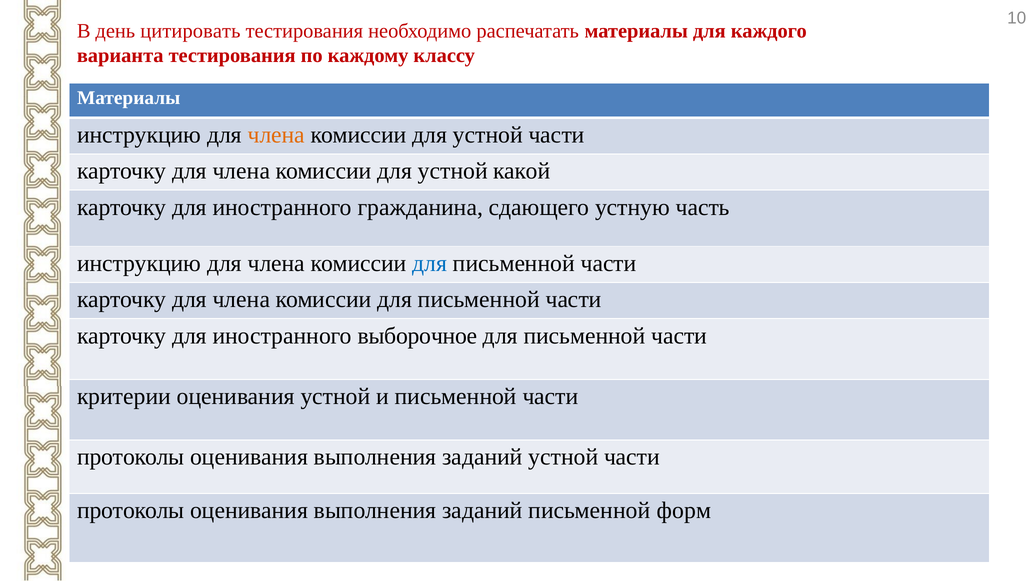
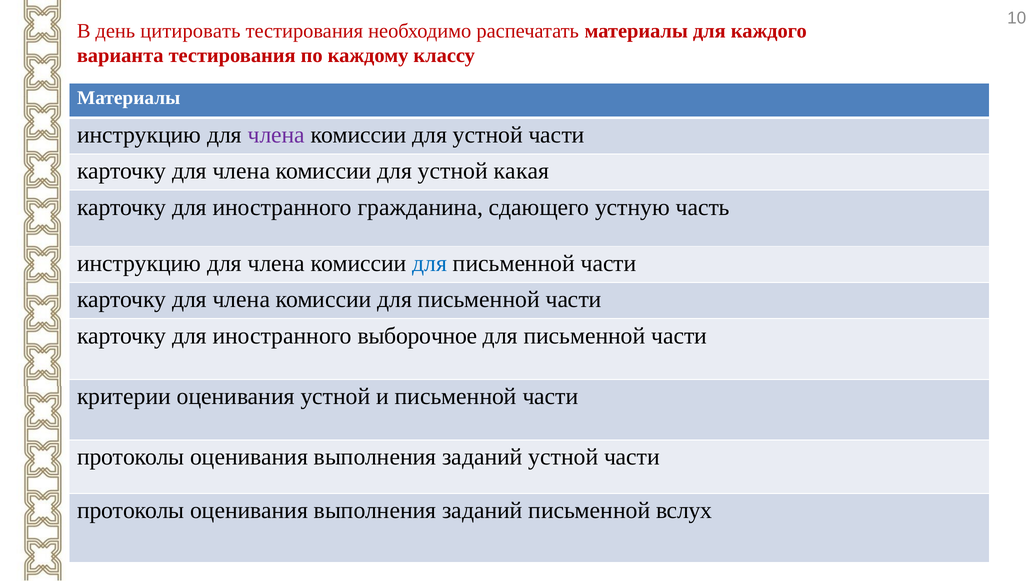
члена at (276, 135) colour: orange -> purple
какой: какой -> какая
форм: форм -> вслух
